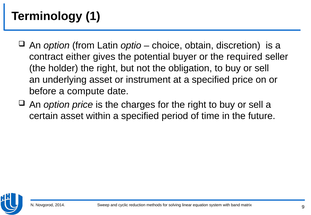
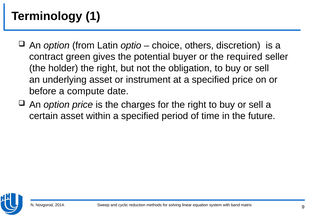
obtain: obtain -> others
either: either -> green
